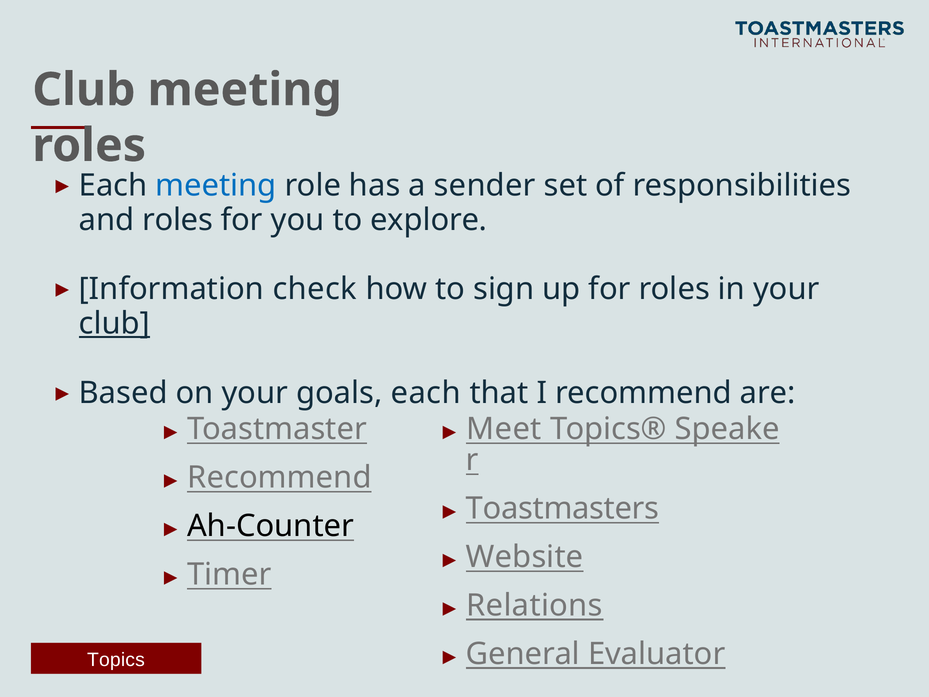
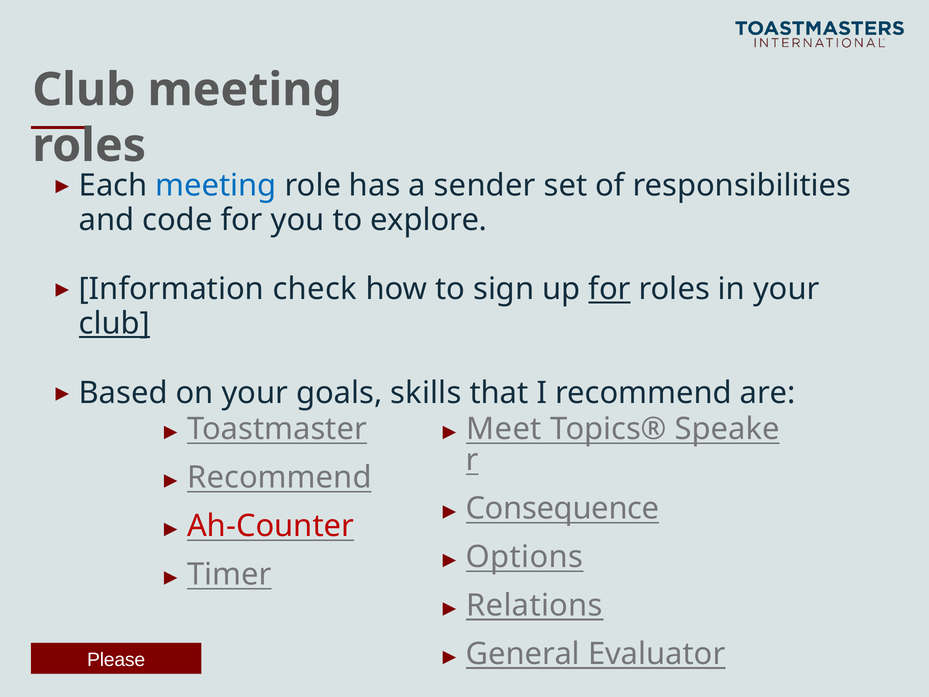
and roles: roles -> code
for at (609, 289) underline: none -> present
goals each: each -> skills
Toastmasters: Toastmasters -> Consequence
Ah-Counter colour: black -> red
Website: Website -> Options
Topics: Topics -> Please
